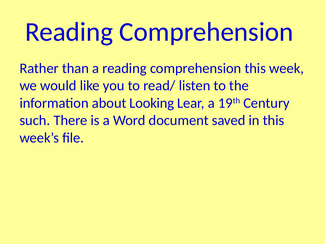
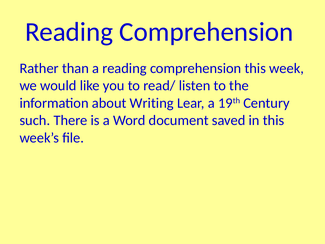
Looking: Looking -> Writing
